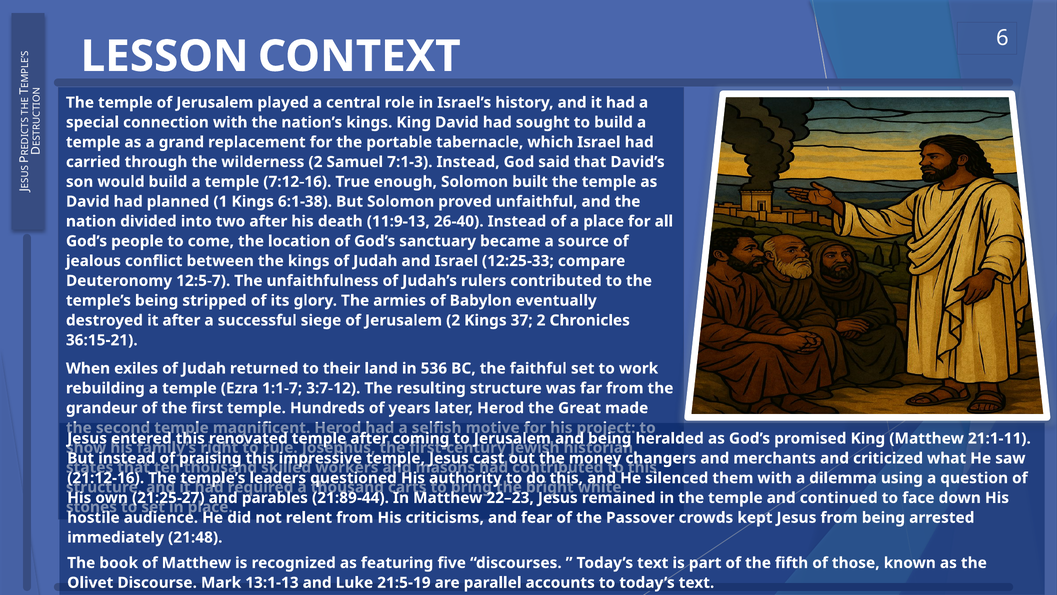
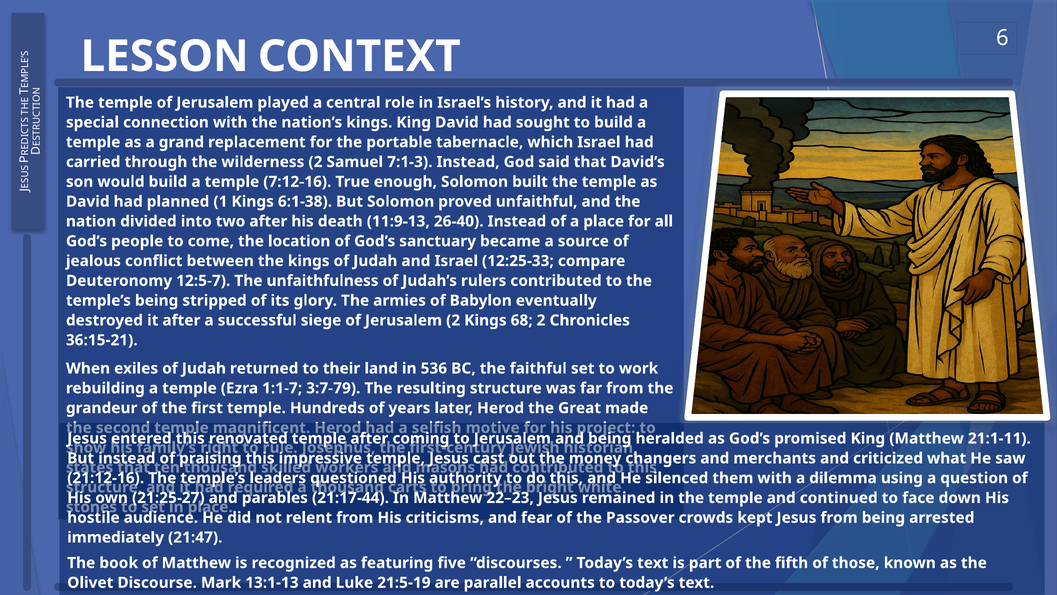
37: 37 -> 68
3:7-12: 3:7-12 -> 3:7-79
21:89-44: 21:89-44 -> 21:17-44
21:48: 21:48 -> 21:47
